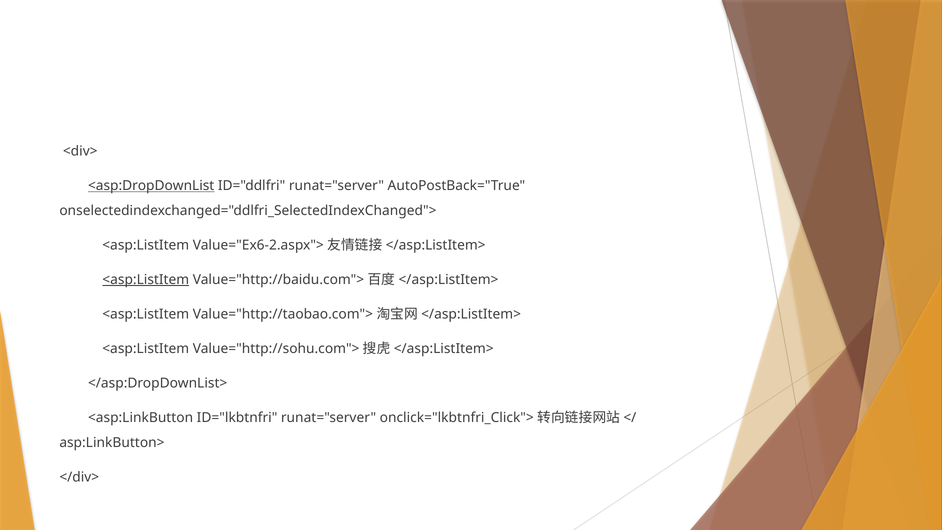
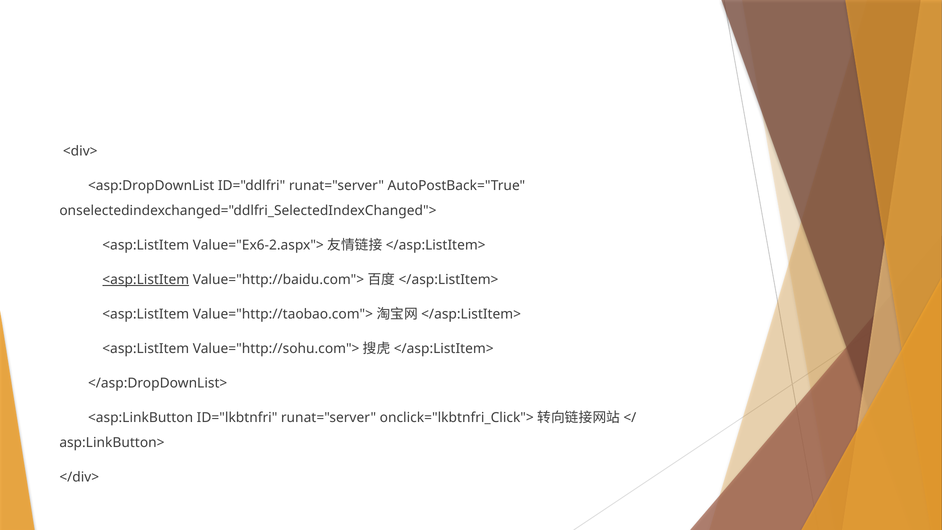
<asp:DropDownList underline: present -> none
